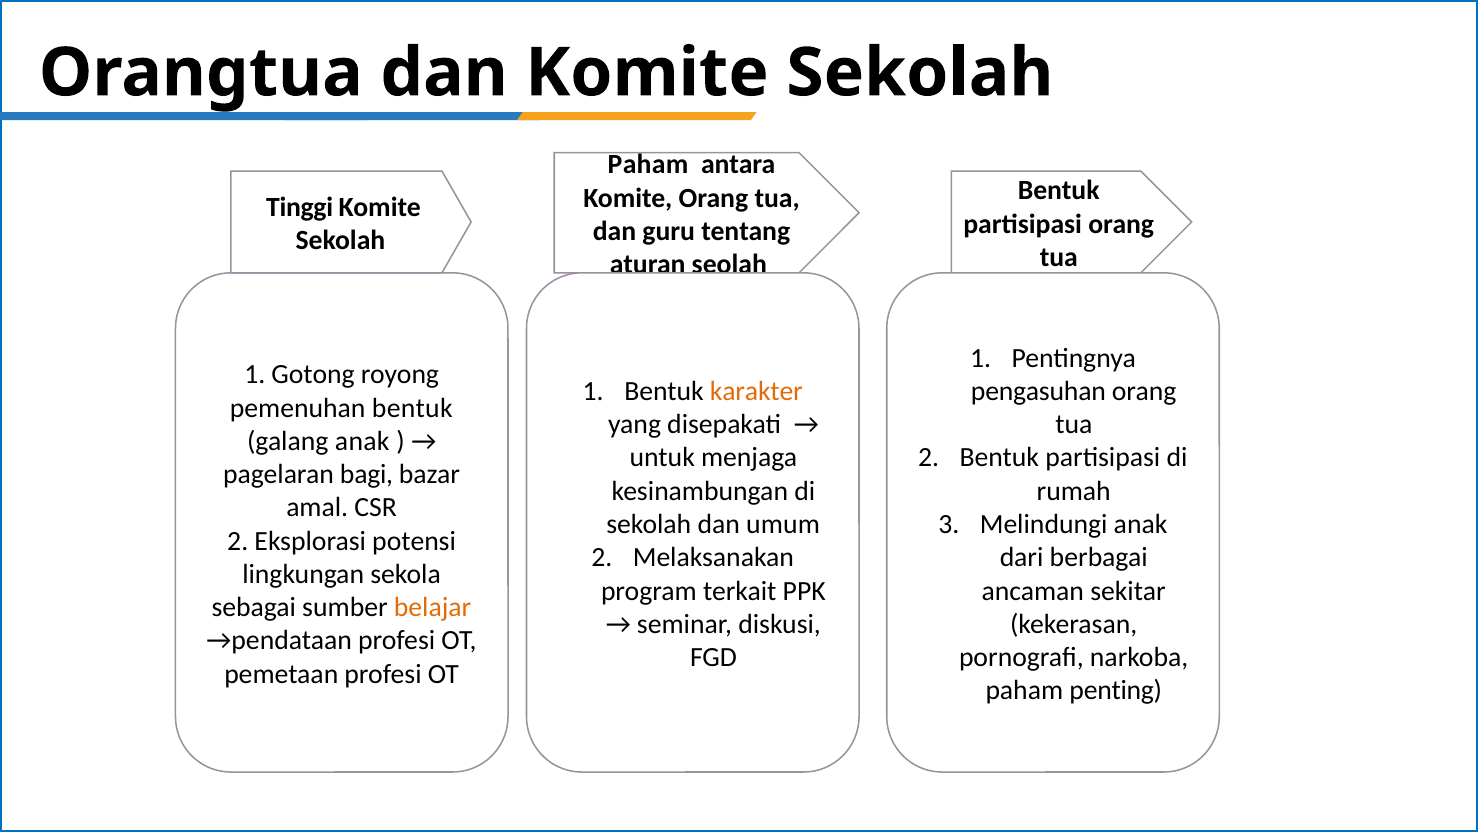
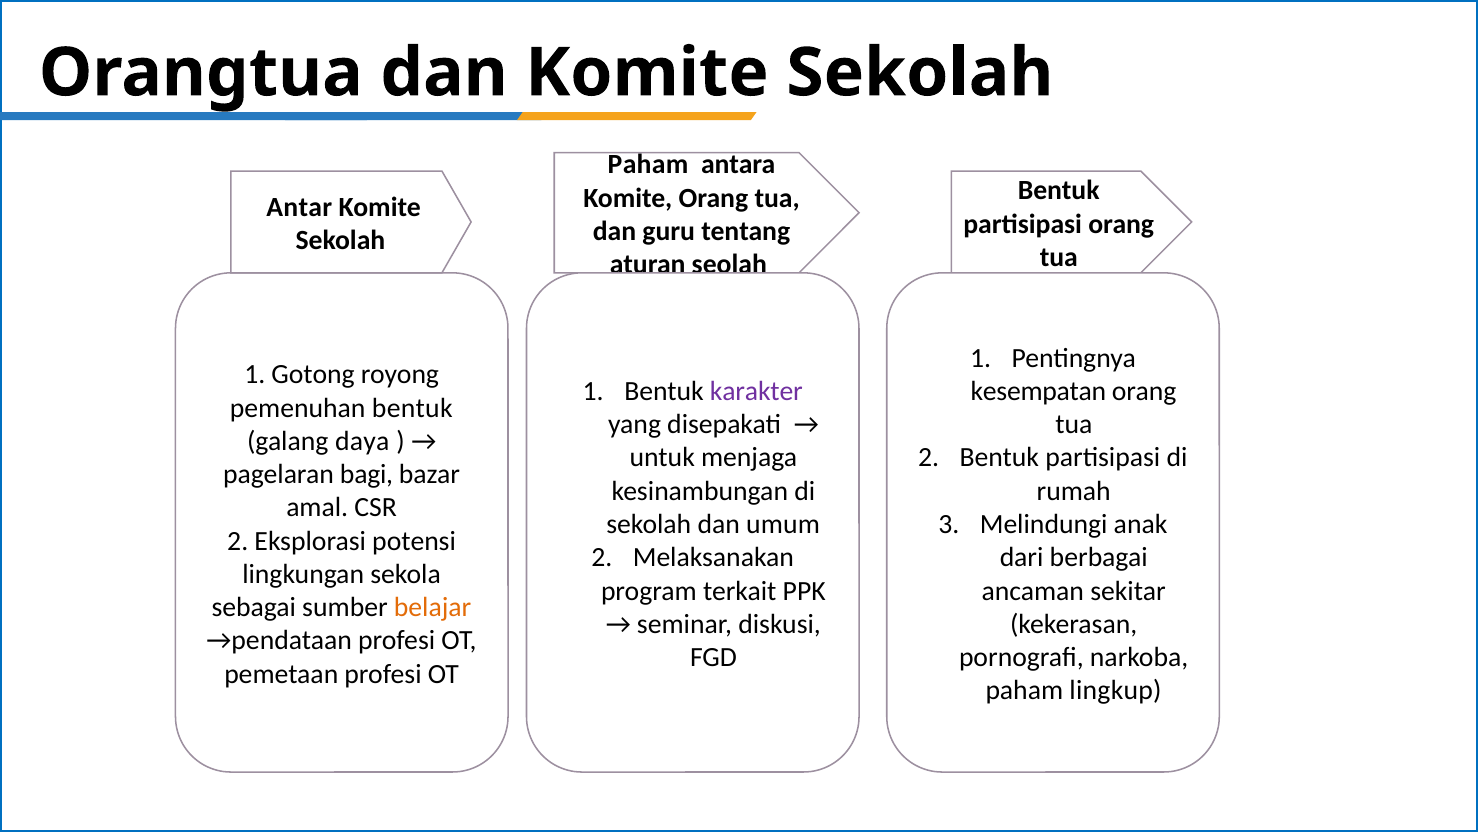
Tinggi: Tinggi -> Antar
karakter colour: orange -> purple
pengasuhan: pengasuhan -> kesempatan
galang anak: anak -> daya
penting: penting -> lingkup
